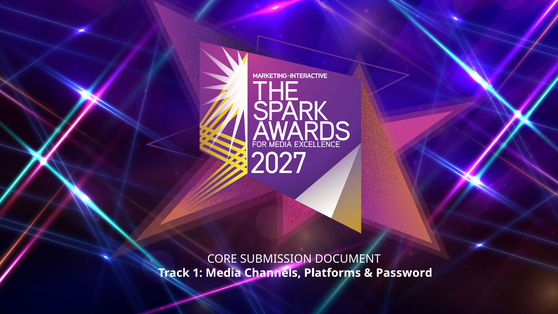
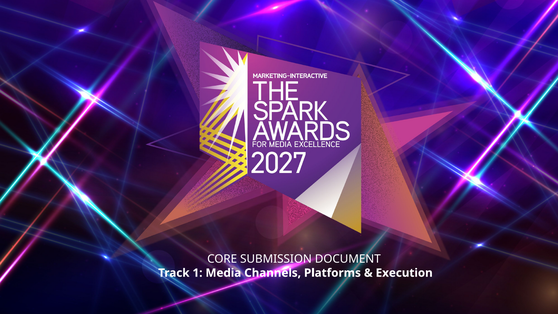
Password: Password -> Execution
